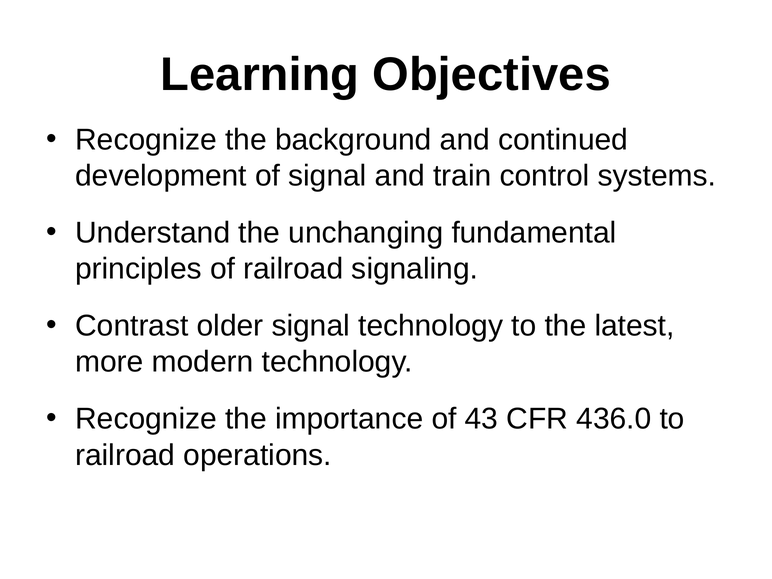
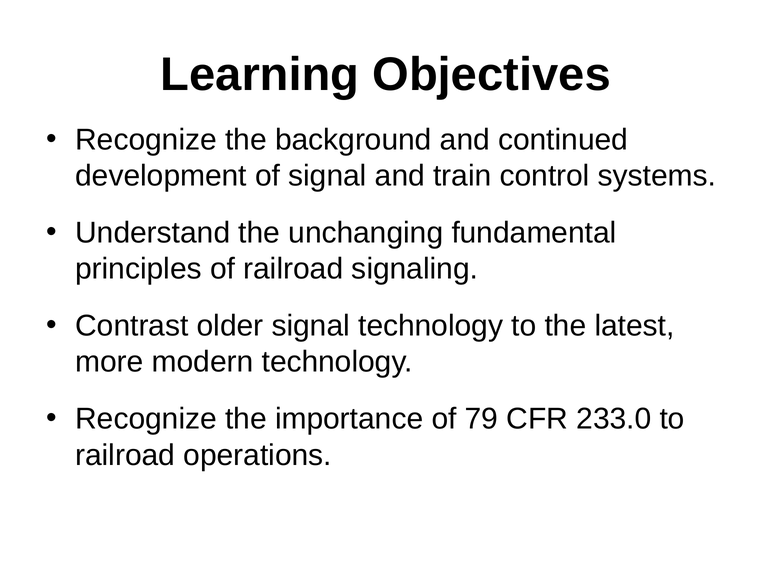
43: 43 -> 79
436.0: 436.0 -> 233.0
